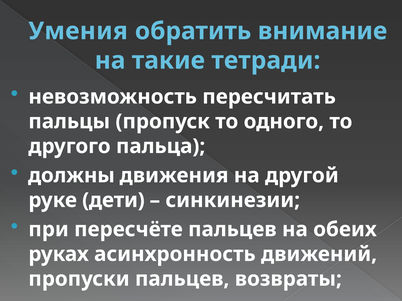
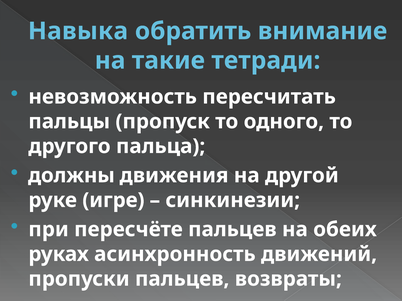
Умения: Умения -> Навыка
дети: дети -> игре
